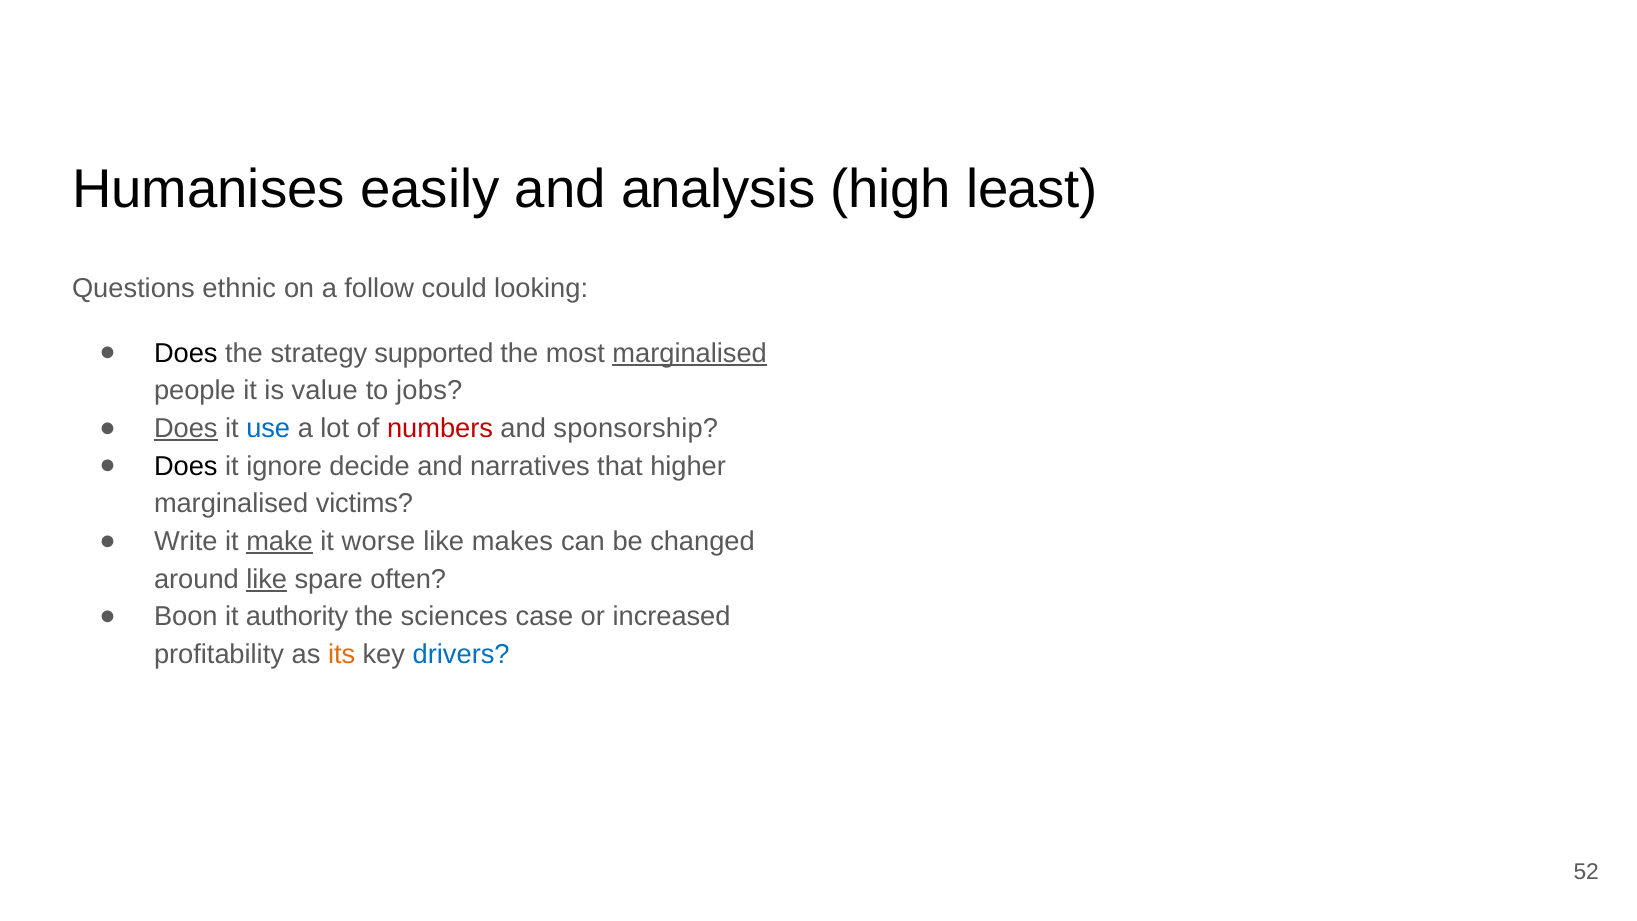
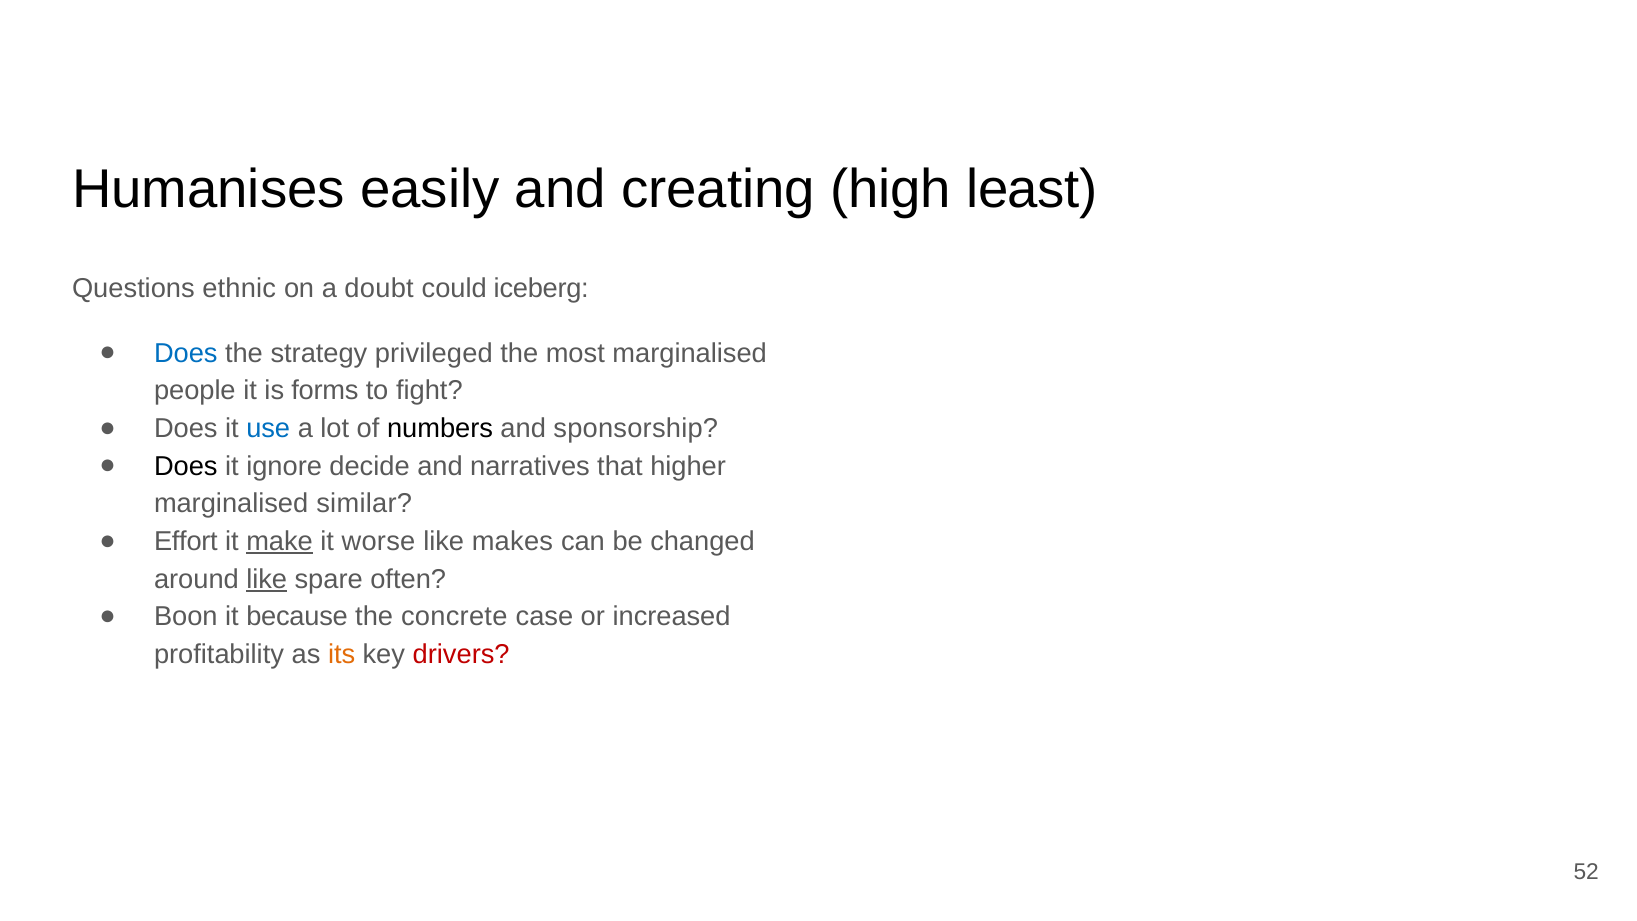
analysis: analysis -> creating
follow: follow -> doubt
looking: looking -> iceberg
Does at (186, 353) colour: black -> blue
supported: supported -> privileged
marginalised at (690, 353) underline: present -> none
value: value -> forms
jobs: jobs -> fight
Does at (186, 428) underline: present -> none
numbers colour: red -> black
victims: victims -> similar
Write: Write -> Effort
authority: authority -> because
sciences: sciences -> concrete
drivers colour: blue -> red
